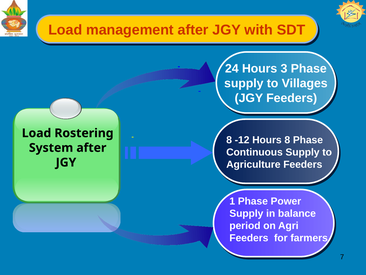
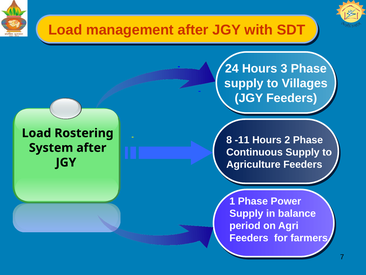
-12: -12 -> -11
Hours 8: 8 -> 2
